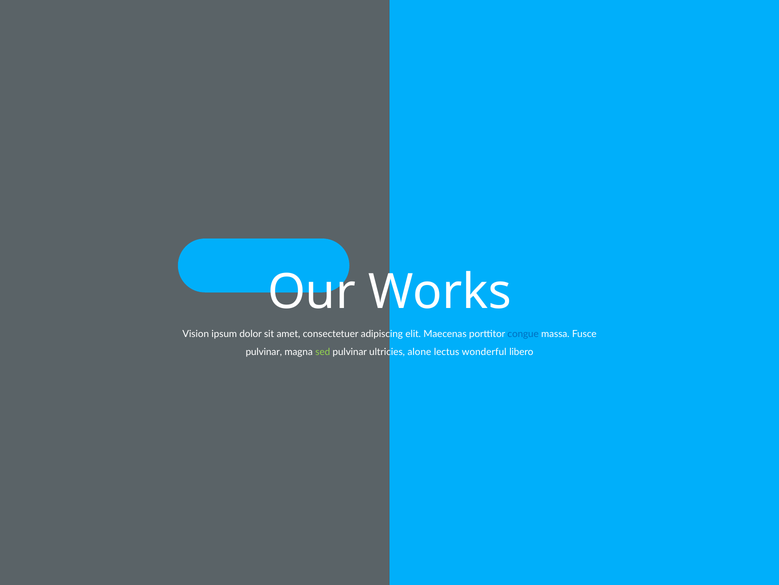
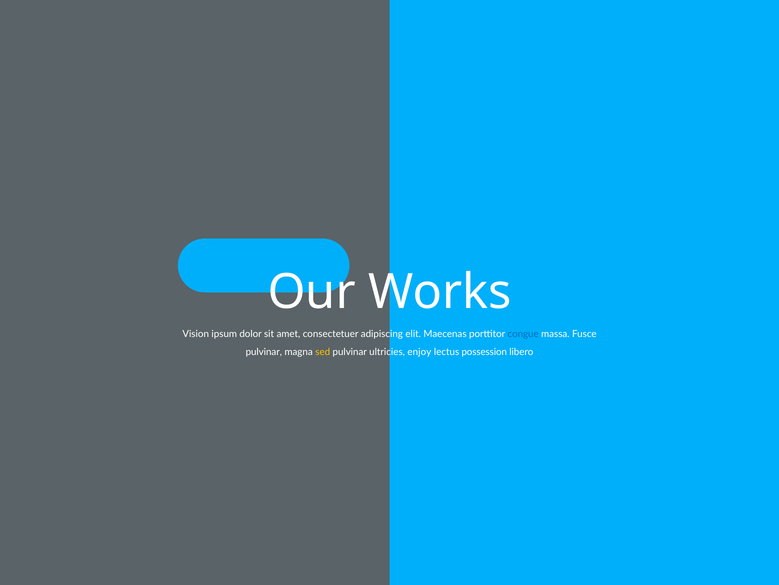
sed colour: light green -> yellow
alone: alone -> enjoy
wonderful: wonderful -> possession
